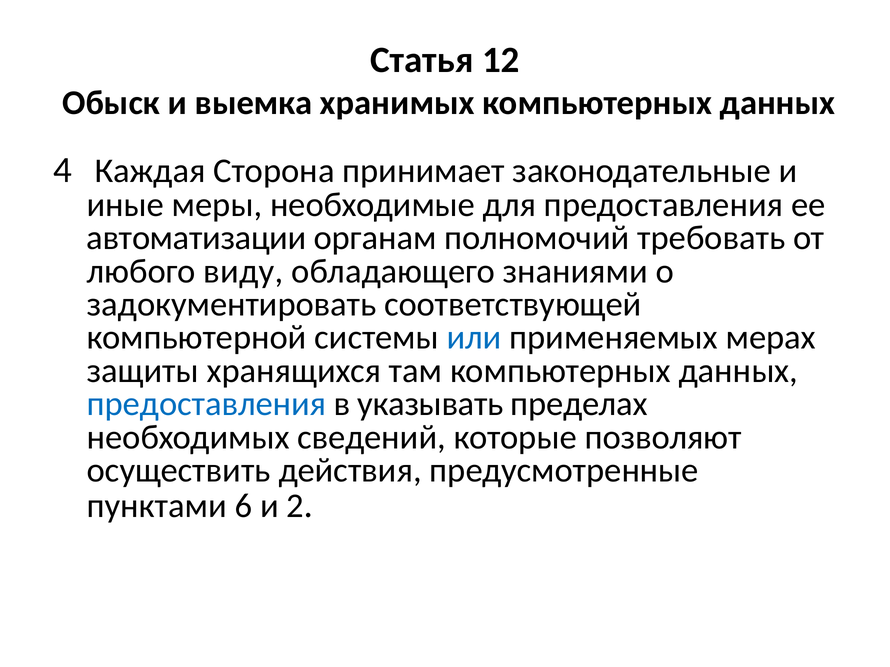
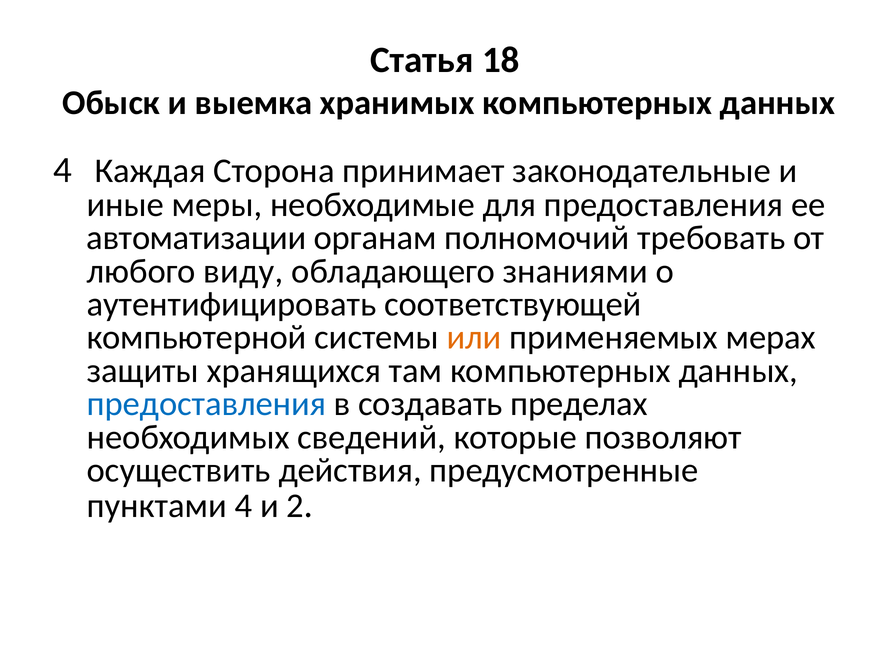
12: 12 -> 18
задокументировать: задокументировать -> аутентифицировать
или colour: blue -> orange
указывать: указывать -> создавать
пунктами 6: 6 -> 4
